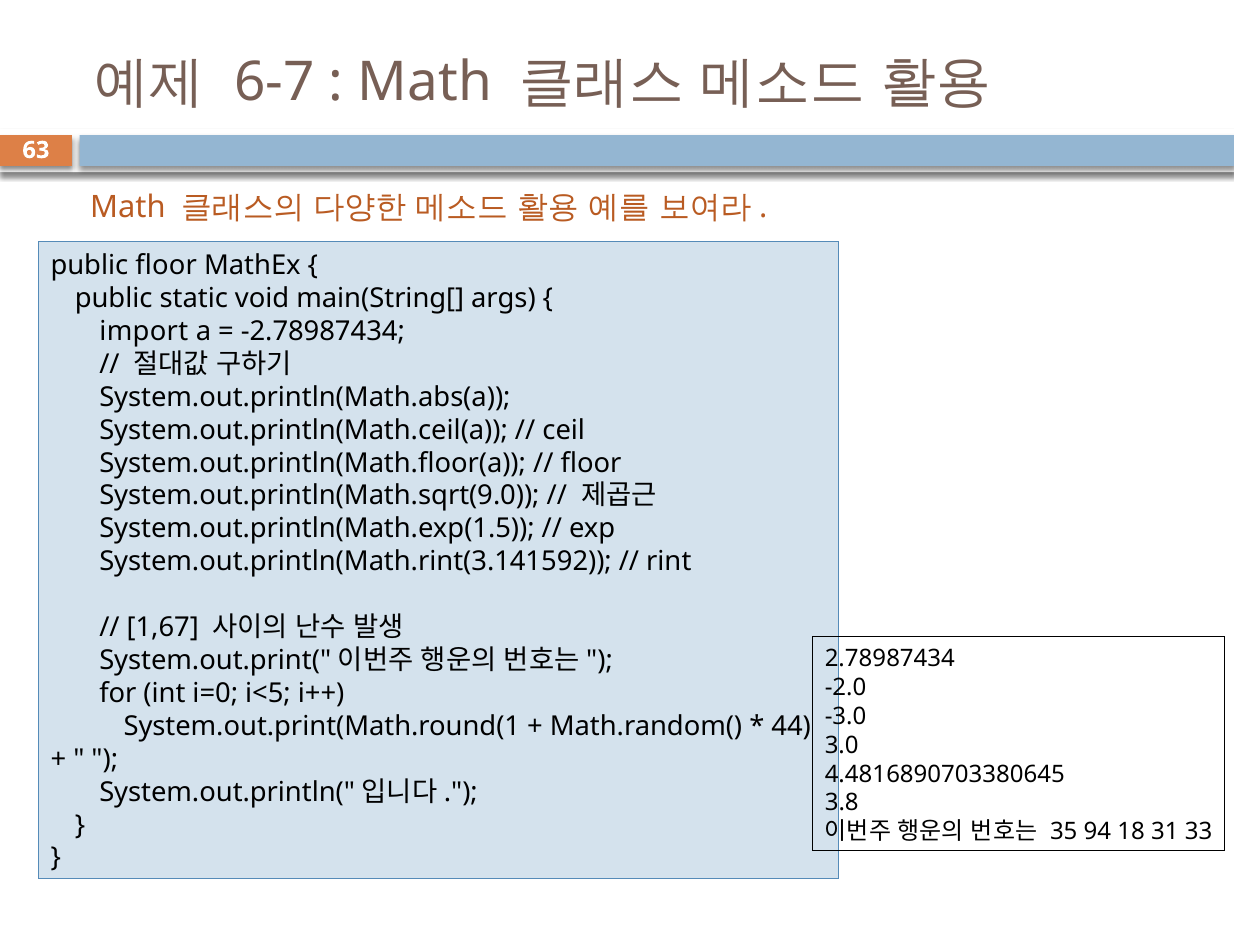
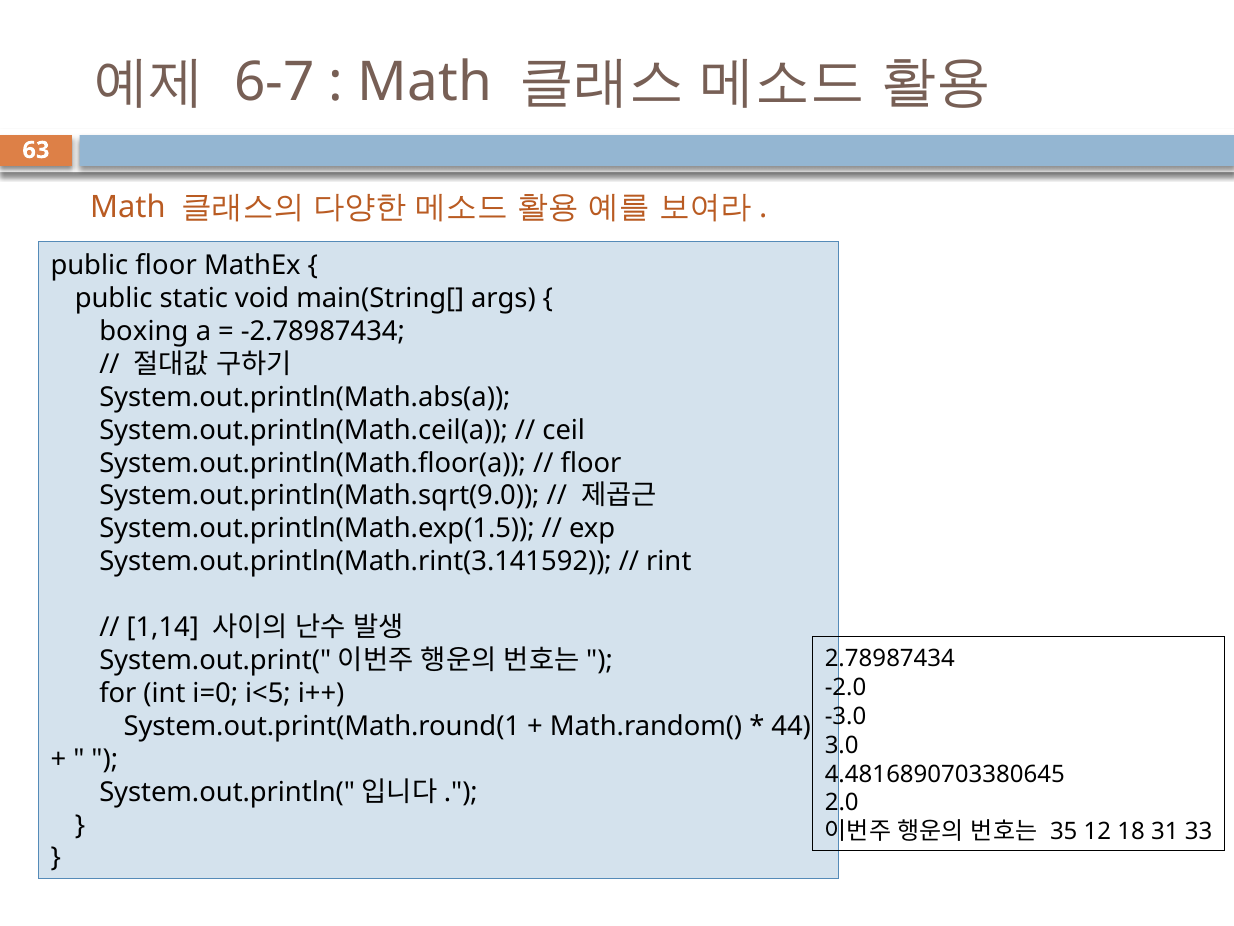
import: import -> boxing
1,67: 1,67 -> 1,14
3.8: 3.8 -> 2.0
94: 94 -> 12
